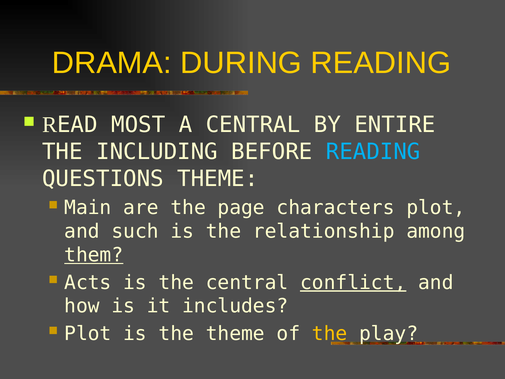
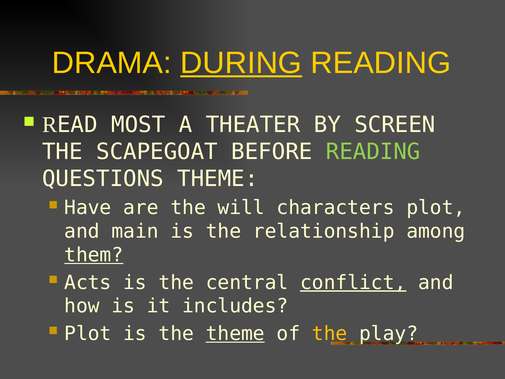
DURING underline: none -> present
A CENTRAL: CENTRAL -> THEATER
ENTIRE: ENTIRE -> SCREEN
INCLUDING: INCLUDING -> SCAPEGOAT
READING at (373, 152) colour: light blue -> light green
Main: Main -> Have
page: page -> will
such: such -> main
theme at (235, 333) underline: none -> present
